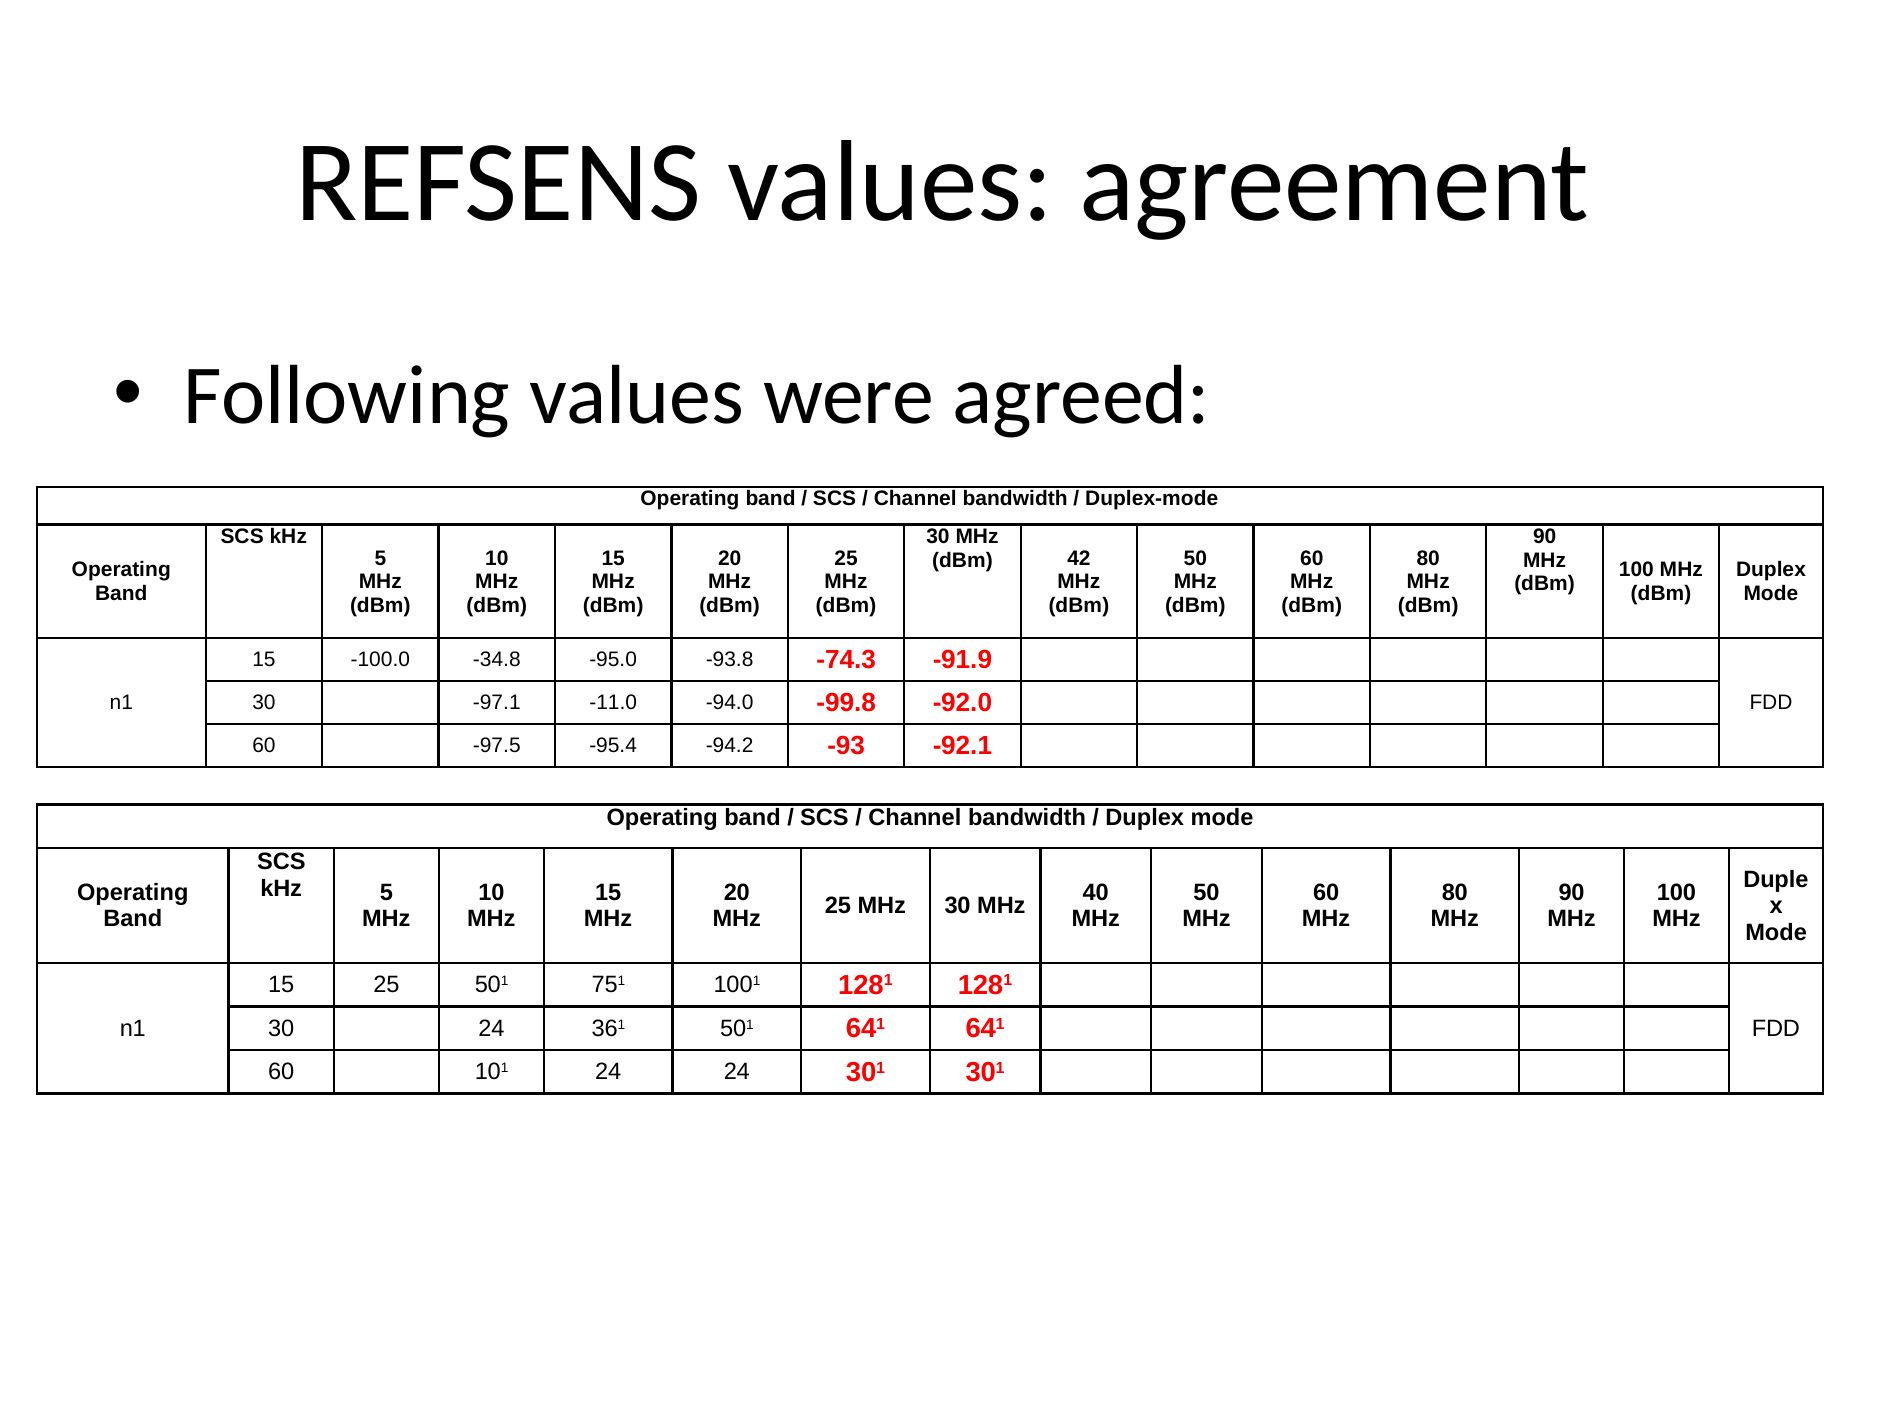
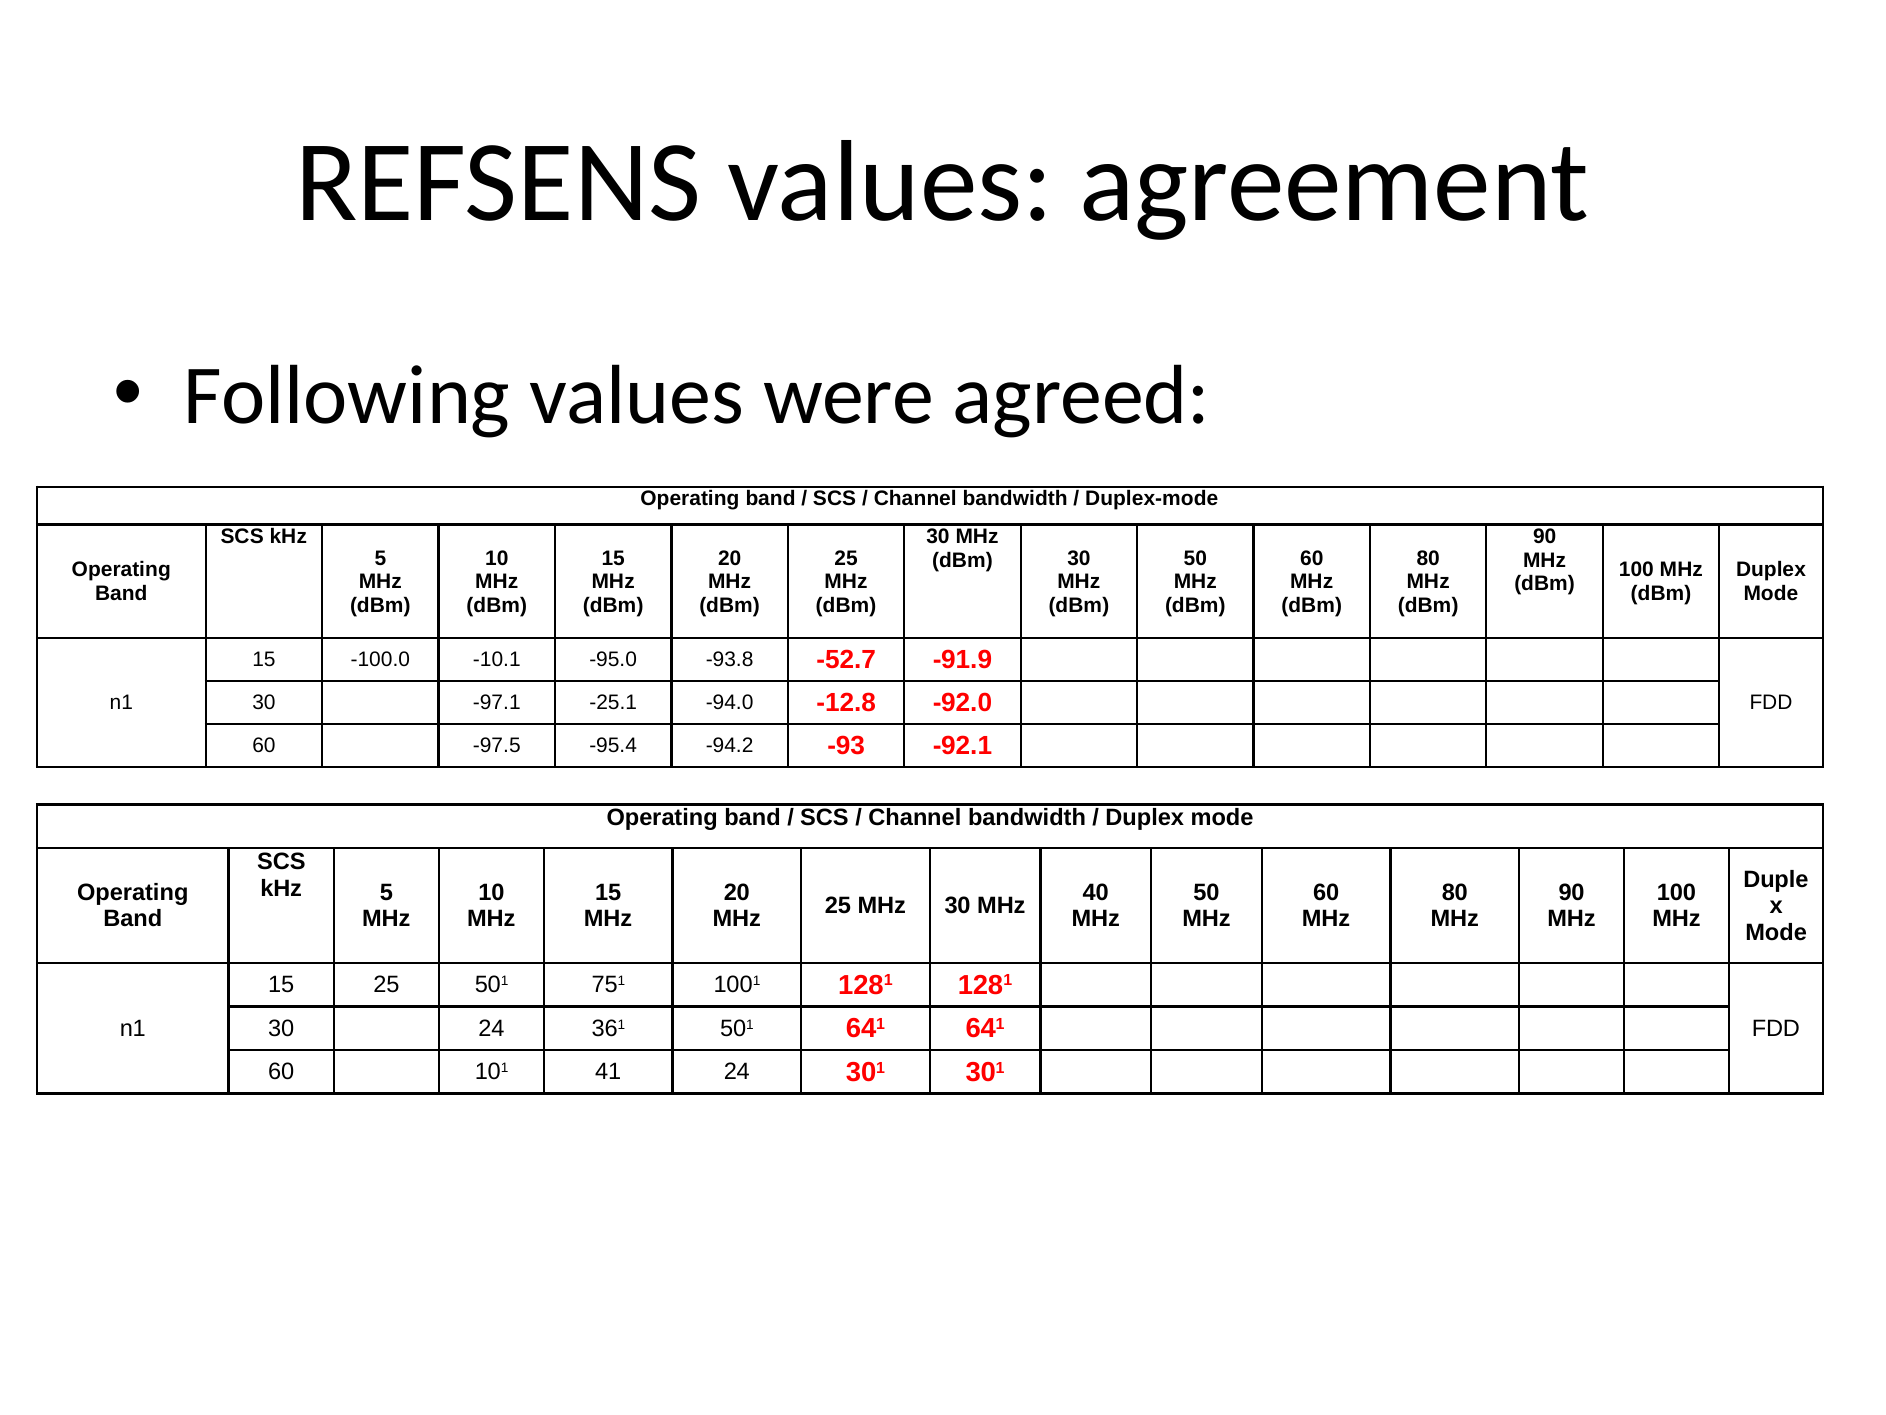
42 at (1079, 558): 42 -> 30
-34.8: -34.8 -> -10.1
-74.3: -74.3 -> -52.7
-11.0: -11.0 -> -25.1
-99.8: -99.8 -> -12.8
101 24: 24 -> 41
